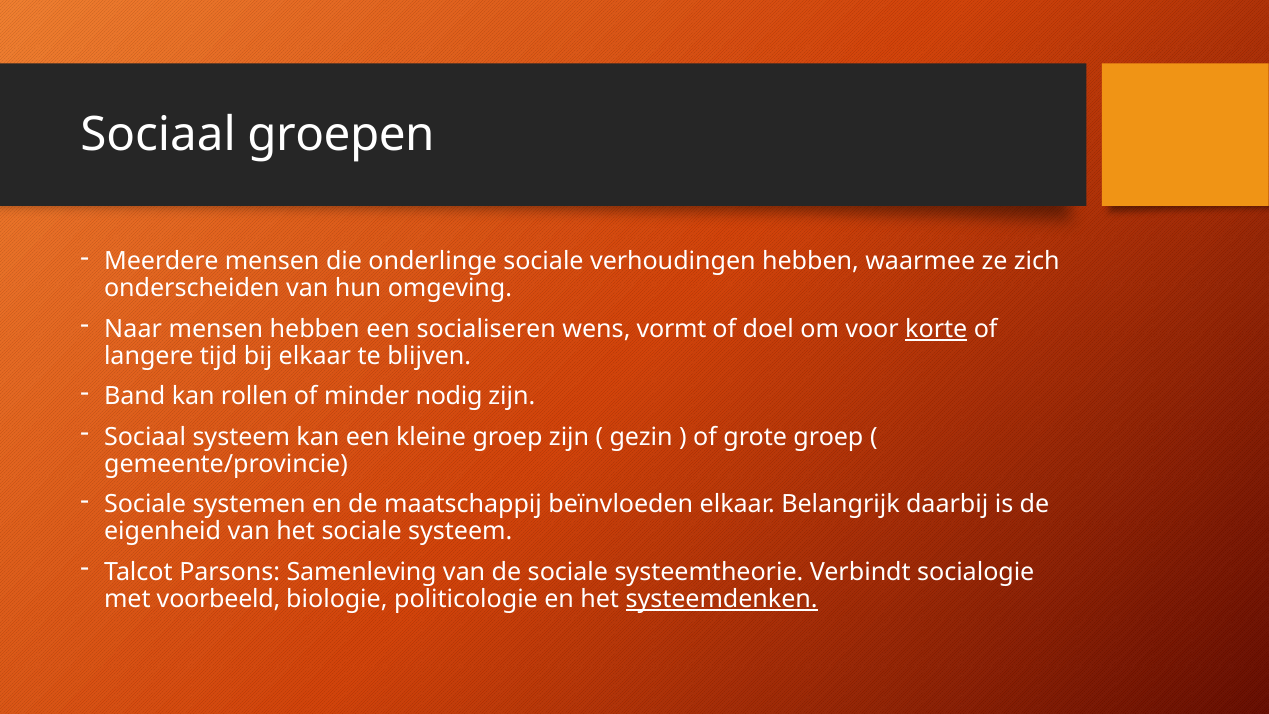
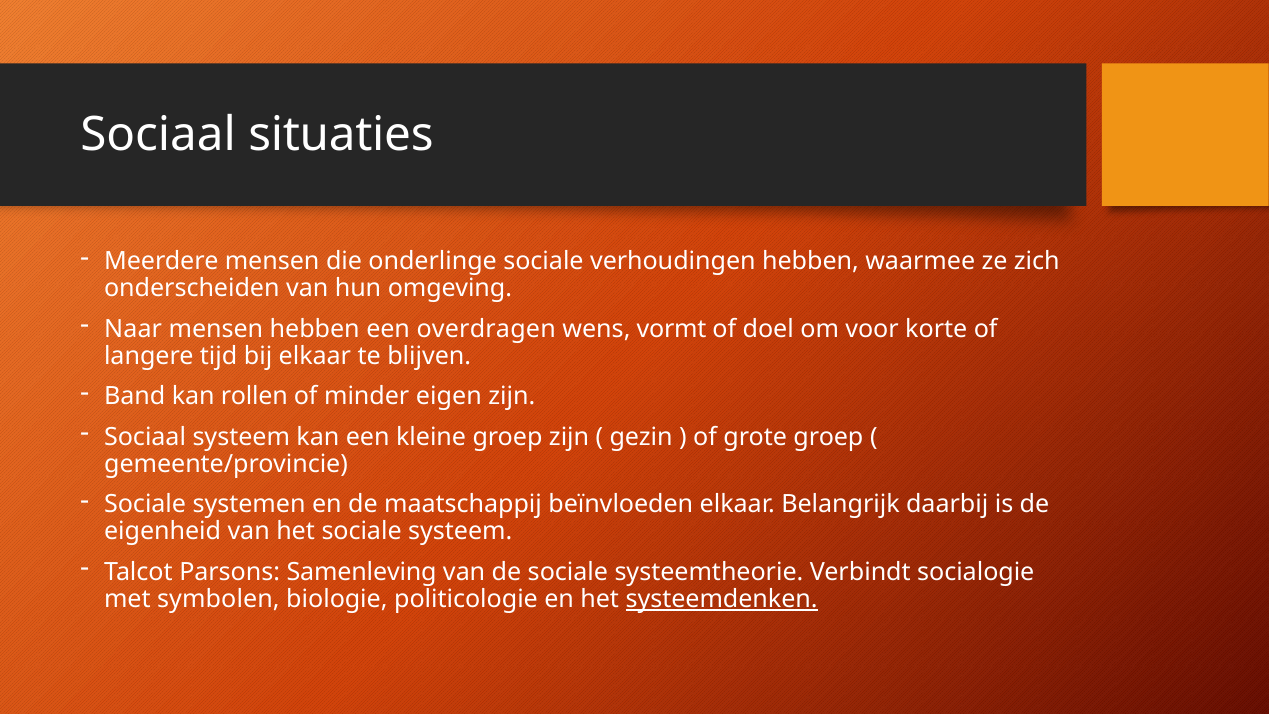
groepen: groepen -> situaties
socialiseren: socialiseren -> overdragen
korte underline: present -> none
nodig: nodig -> eigen
voorbeeld: voorbeeld -> symbolen
